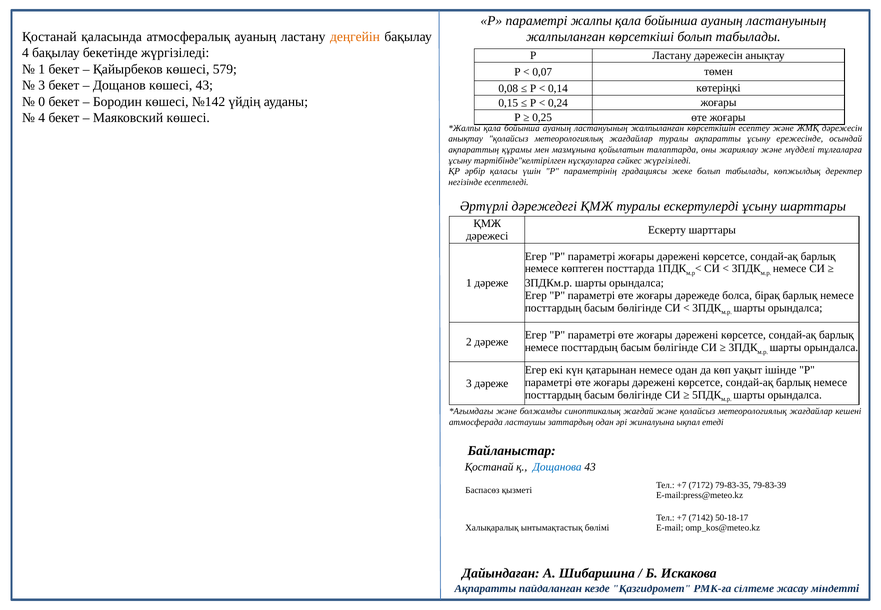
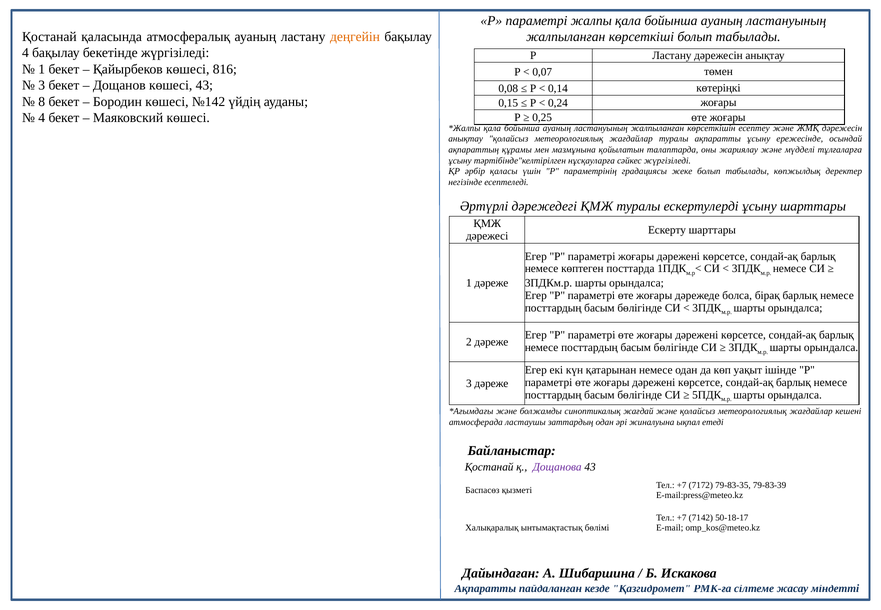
579: 579 -> 816
0: 0 -> 8
Дощанова colour: blue -> purple
